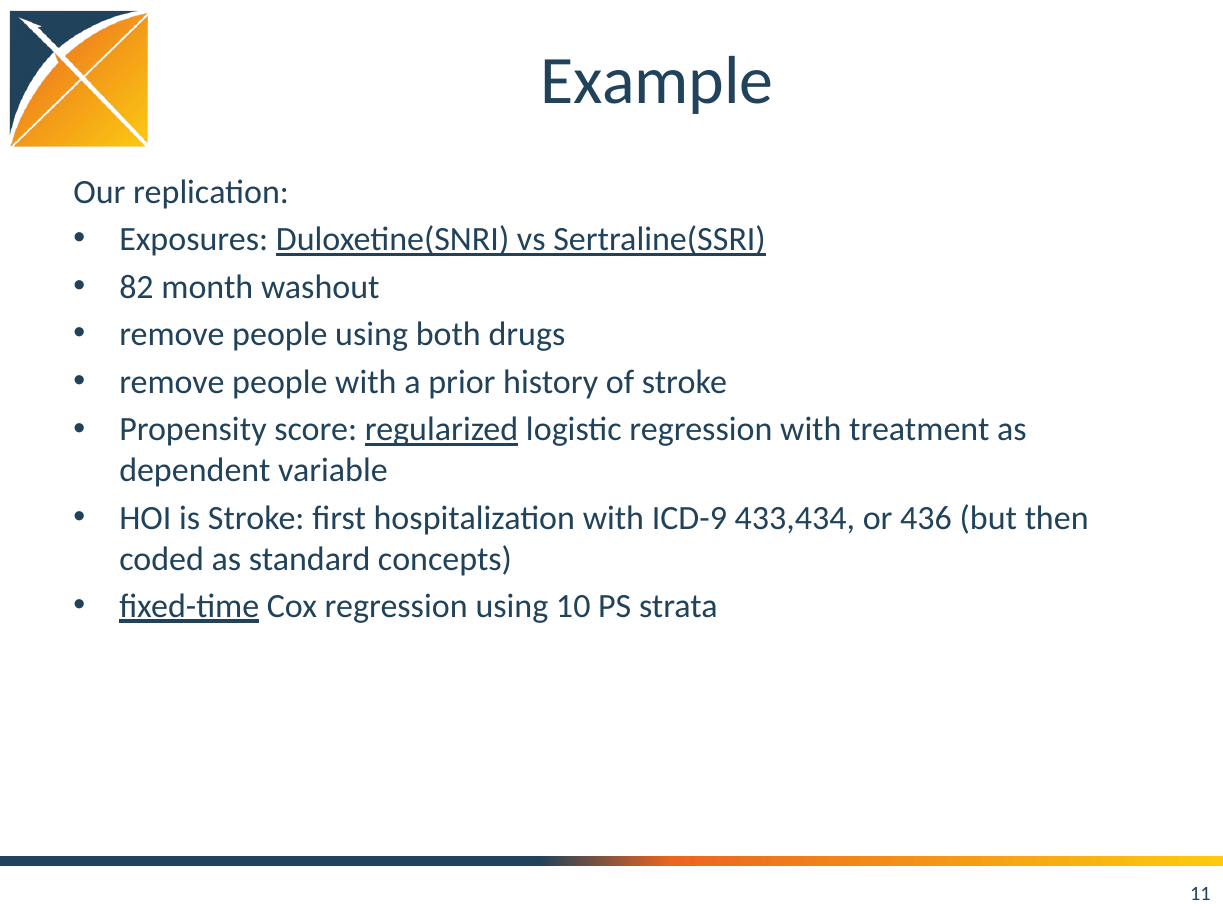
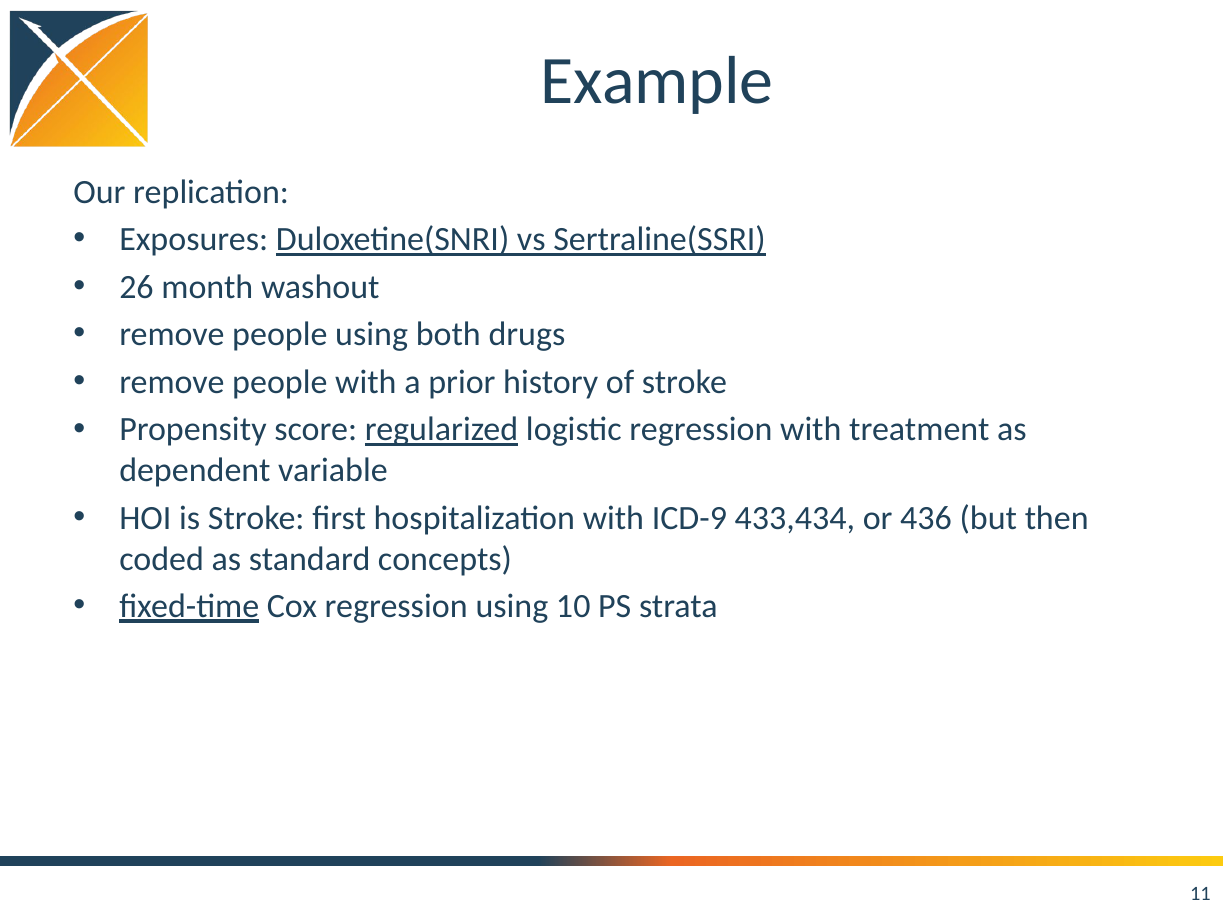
82: 82 -> 26
